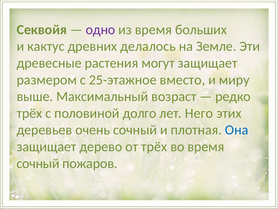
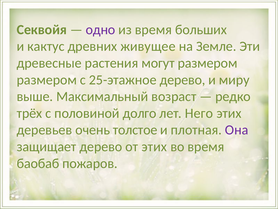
делалось: делалось -> живущее
могут защищает: защищает -> размером
25-этажное вместо: вместо -> дерево
очень сочный: сочный -> толстое
Она colour: blue -> purple
от трёх: трёх -> этих
сочный at (38, 163): сочный -> баобаб
